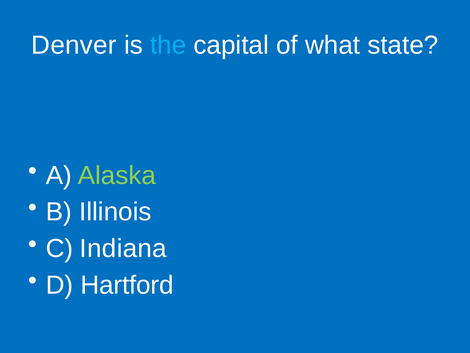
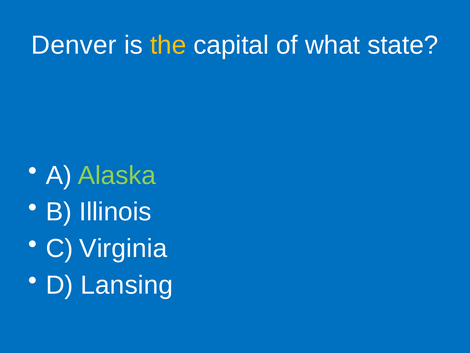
the colour: light blue -> yellow
Indiana: Indiana -> Virginia
Hartford: Hartford -> Lansing
